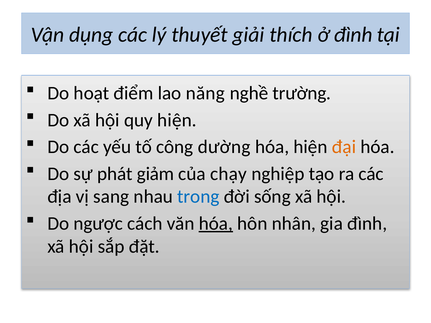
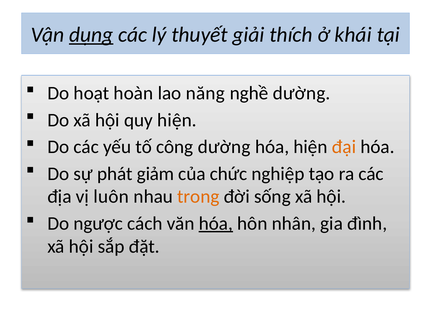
dụng underline: none -> present
ở đình: đình -> khái
điểm: điểm -> hoàn
nghề trường: trường -> dường
chạy: chạy -> chức
sang: sang -> luôn
trong colour: blue -> orange
